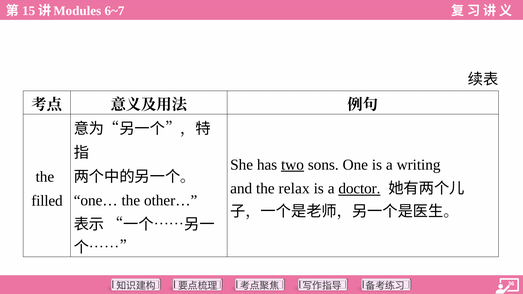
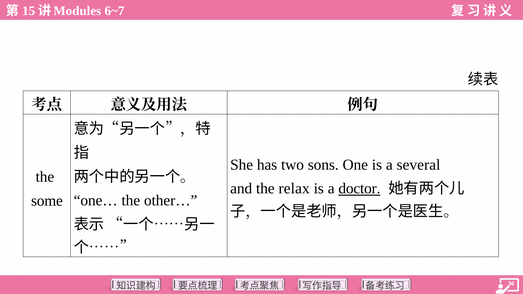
two underline: present -> none
writing: writing -> several
filled: filled -> some
